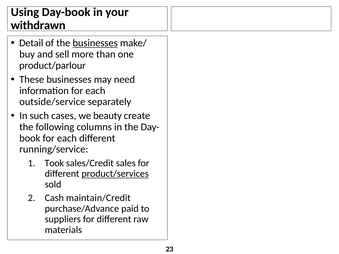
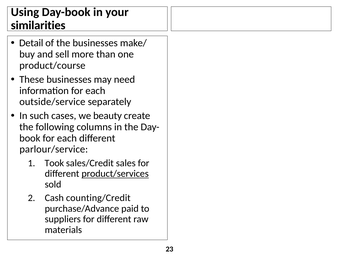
withdrawn: withdrawn -> similarities
businesses at (95, 43) underline: present -> none
product/parlour: product/parlour -> product/course
running/service: running/service -> parlour/service
maintain/Credit: maintain/Credit -> counting/Credit
